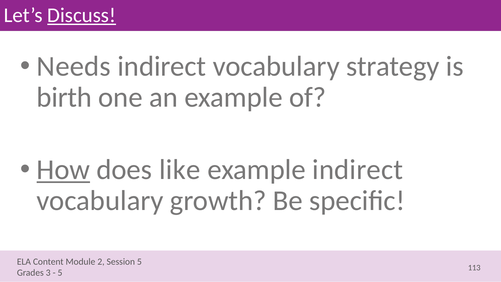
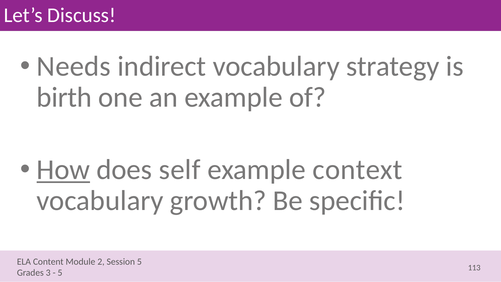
Discuss underline: present -> none
like: like -> self
example indirect: indirect -> context
